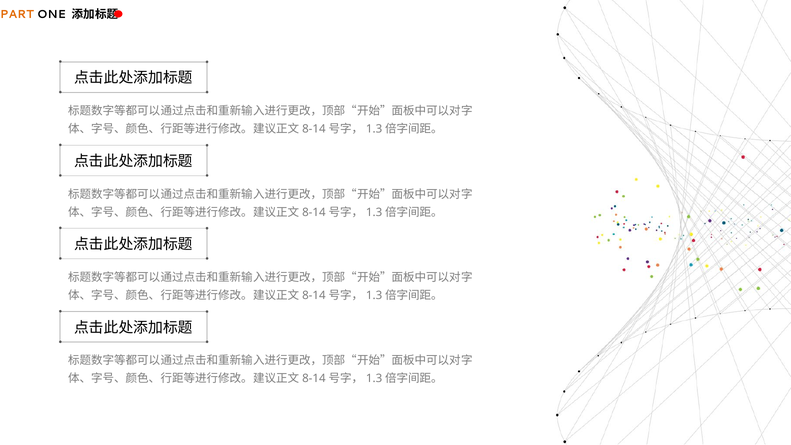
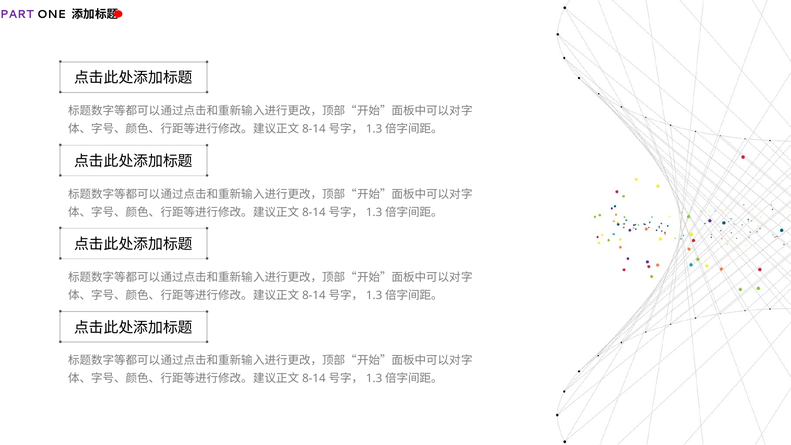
PART colour: orange -> purple
